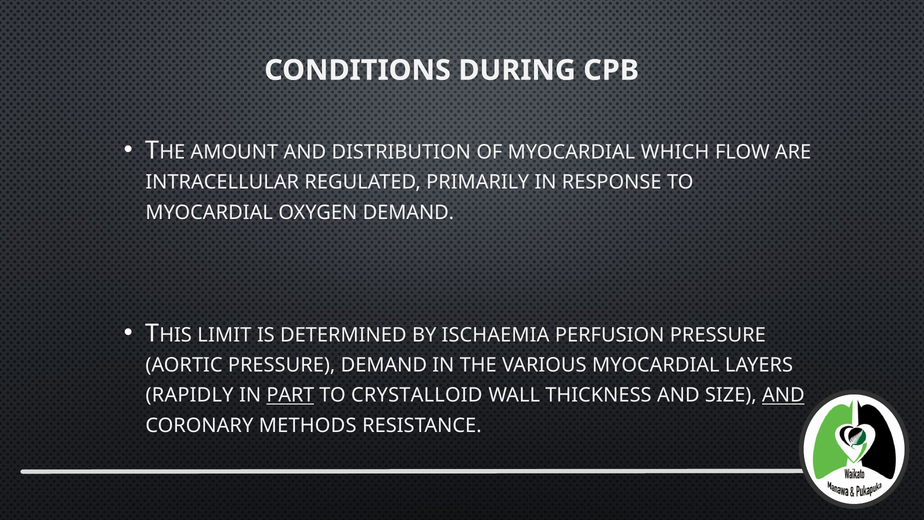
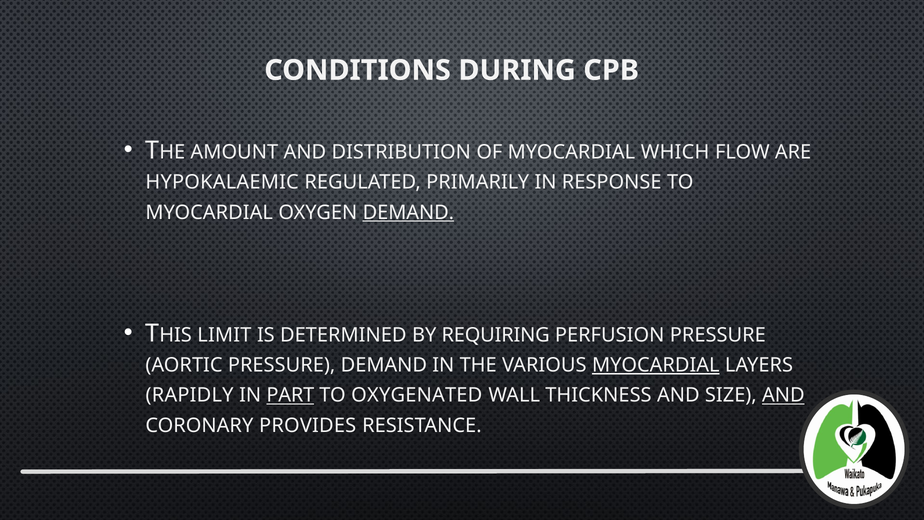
INTRACELLULAR: INTRACELLULAR -> HYPOKALAEMIC
DEMAND at (408, 212) underline: none -> present
ISCHAEMIA: ISCHAEMIA -> REQUIRING
MYOCARDIAL at (656, 365) underline: none -> present
CRYSTALLOID: CRYSTALLOID -> OXYGENATED
METHODS: METHODS -> PROVIDES
